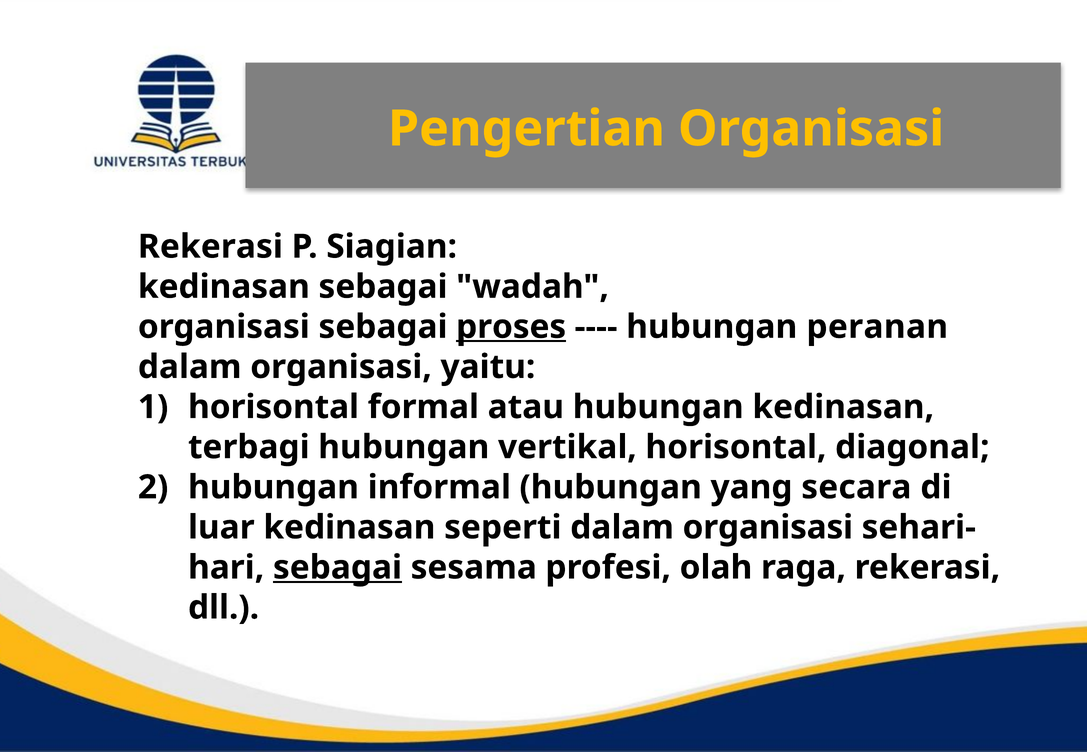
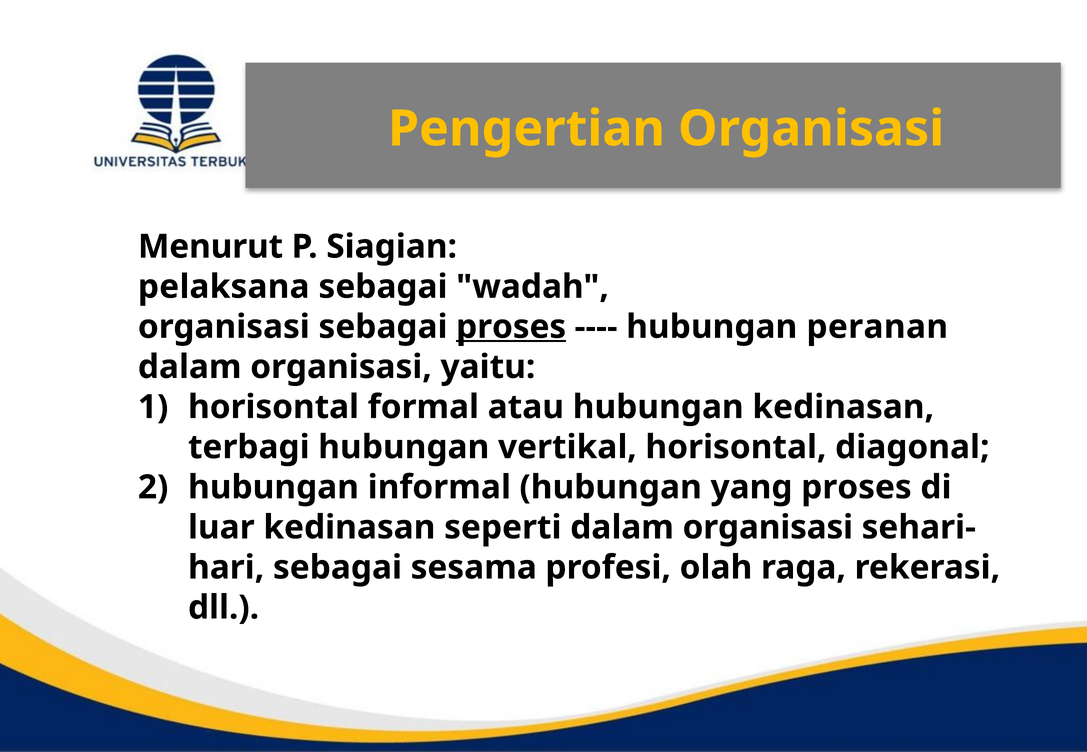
Rekerasi at (210, 247): Rekerasi -> Menurut
kedinasan at (224, 287): kedinasan -> pelaksana
yang secara: secara -> proses
sebagai at (337, 568) underline: present -> none
